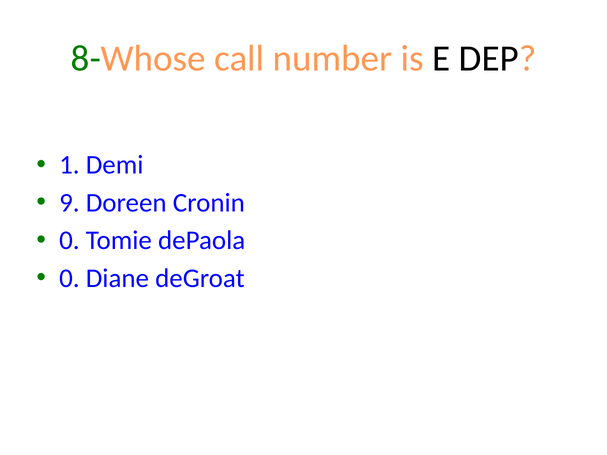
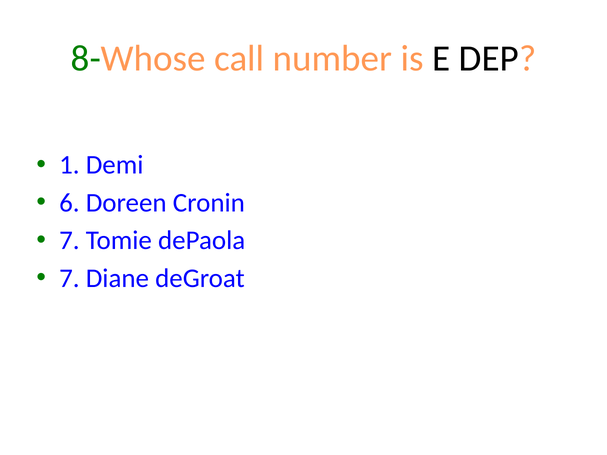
9: 9 -> 6
0 at (69, 241): 0 -> 7
0 at (69, 278): 0 -> 7
